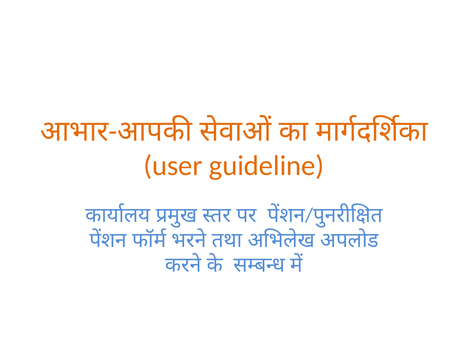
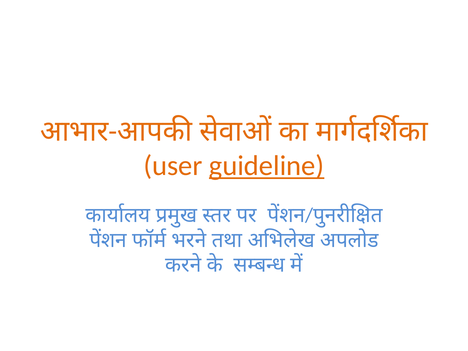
guideline underline: none -> present
